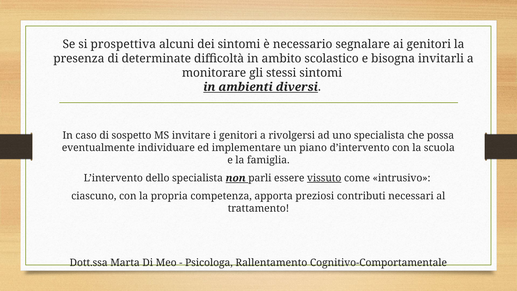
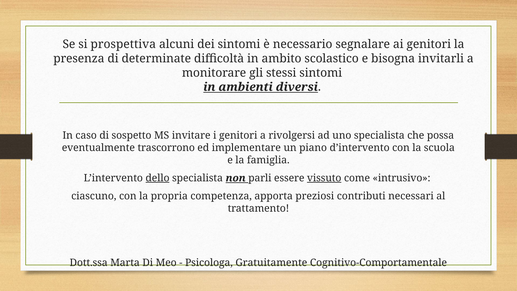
individuare: individuare -> trascorrono
dello underline: none -> present
Rallentamento: Rallentamento -> Gratuitamente
